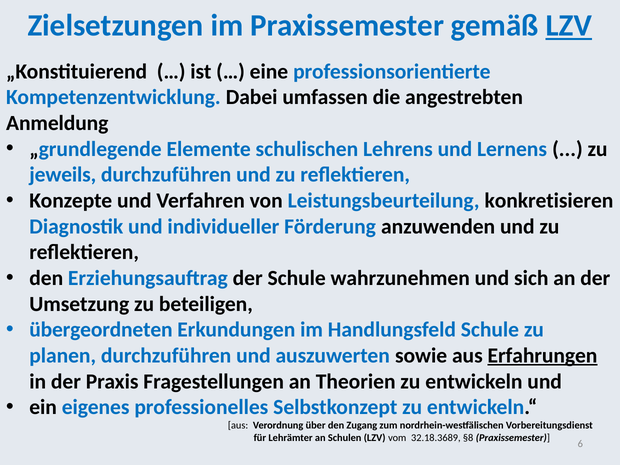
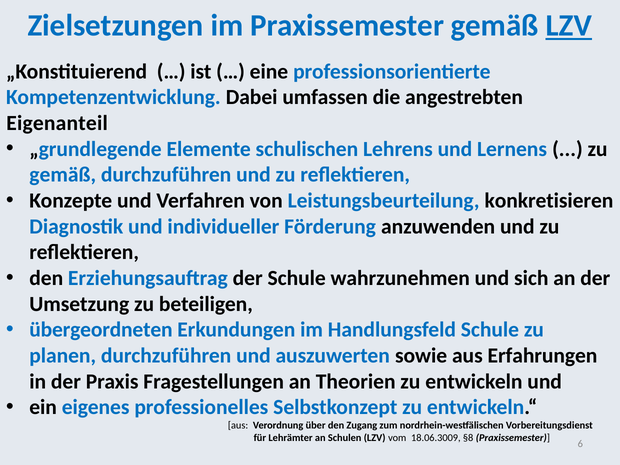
Anmeldung: Anmeldung -> Eigenanteil
jeweils at (63, 175): jeweils -> gemäß
Erfahrungen underline: present -> none
32.18.3689: 32.18.3689 -> 18.06.3009
